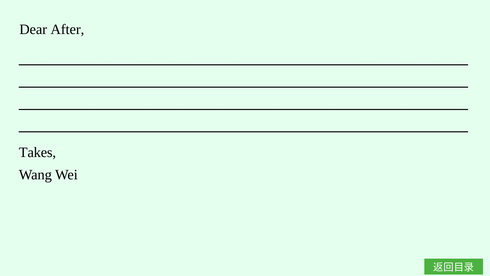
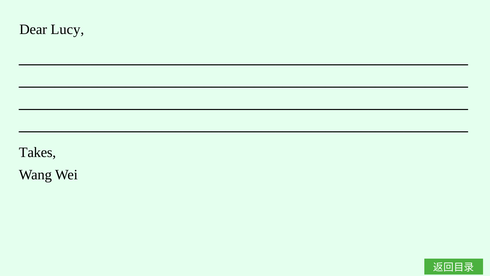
After: After -> Lucy
